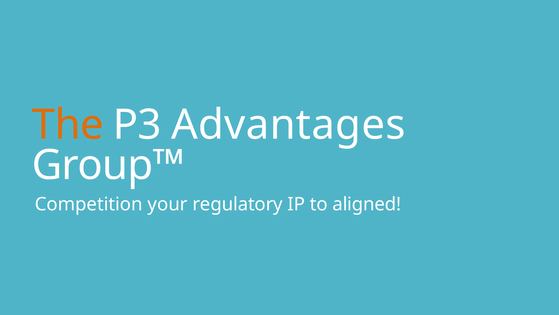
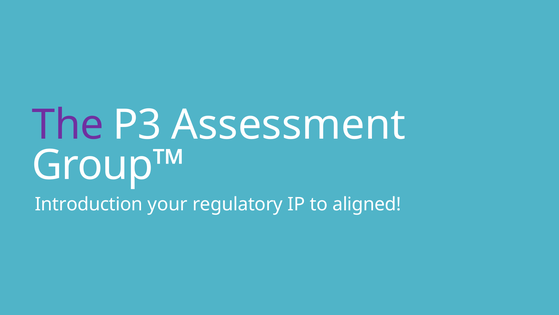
The colour: orange -> purple
Advantages: Advantages -> Assessment
Competition: Competition -> Introduction
